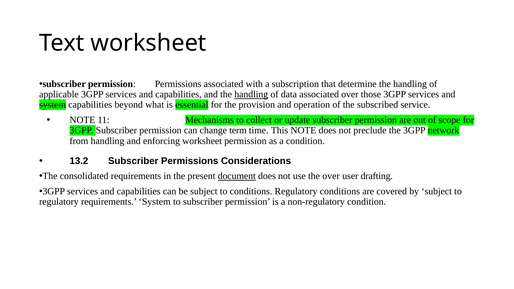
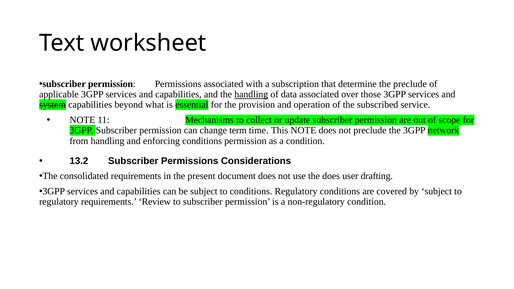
determine the handling: handling -> preclude
enforcing worksheet: worksheet -> conditions
document underline: present -> none
the over: over -> does
requirements System: System -> Review
